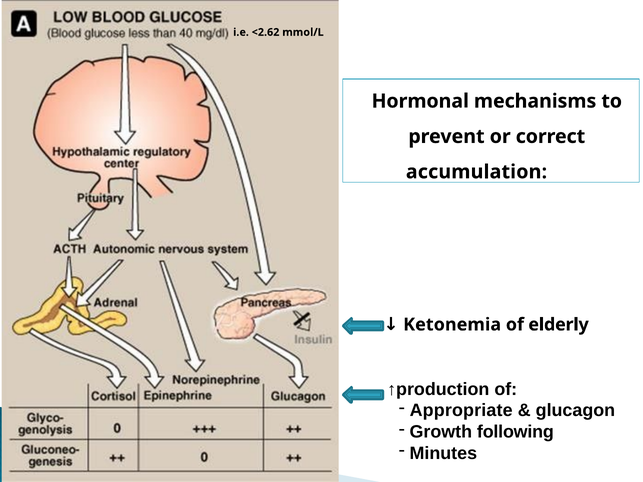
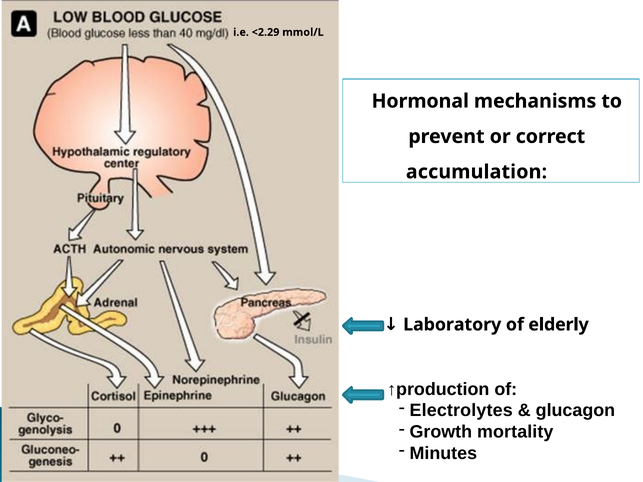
<2.62: <2.62 -> <2.29
Ketonemia: Ketonemia -> Laboratory
Appropriate: Appropriate -> Electrolytes
following: following -> mortality
